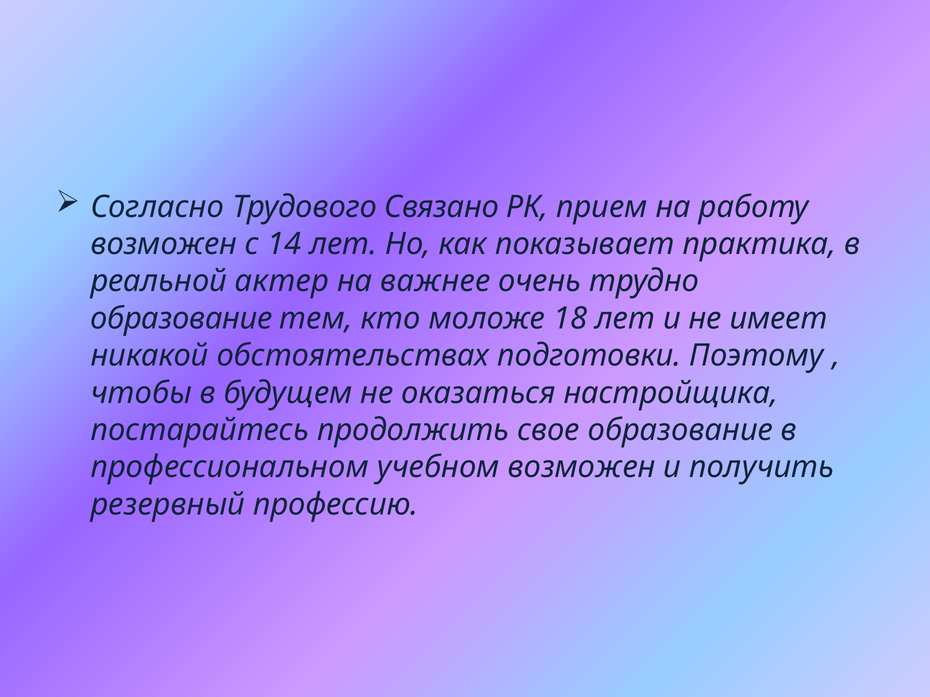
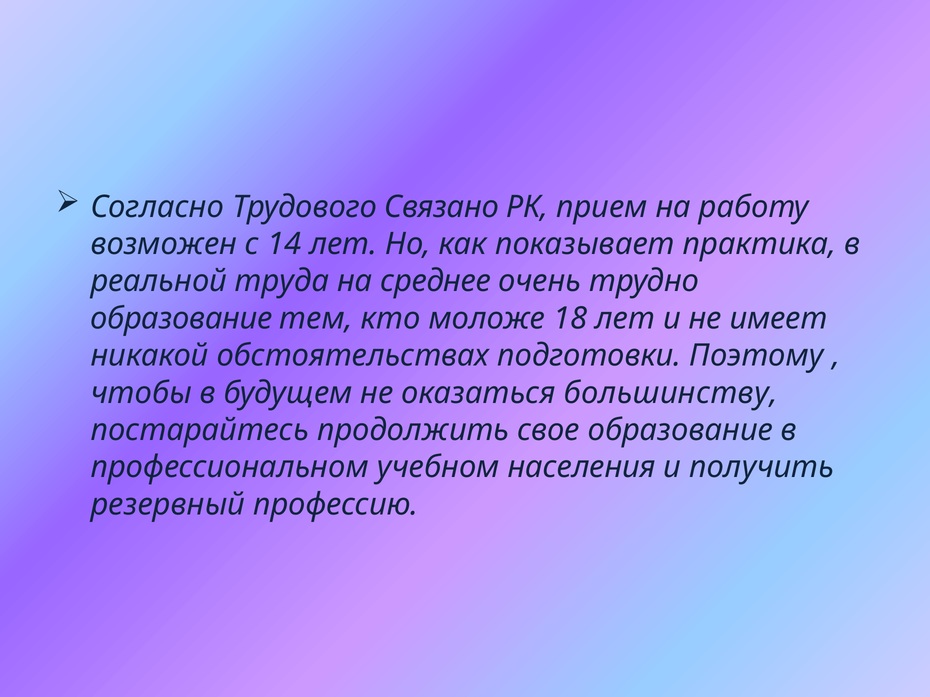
актер: актер -> труда
важнее: важнее -> среднее
настройщика: настройщика -> большинству
учебном возможен: возможен -> населения
